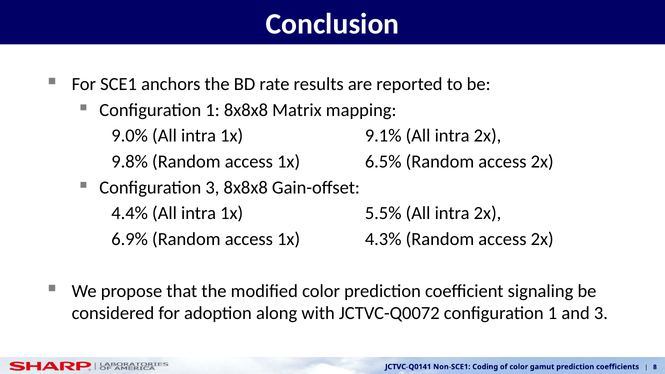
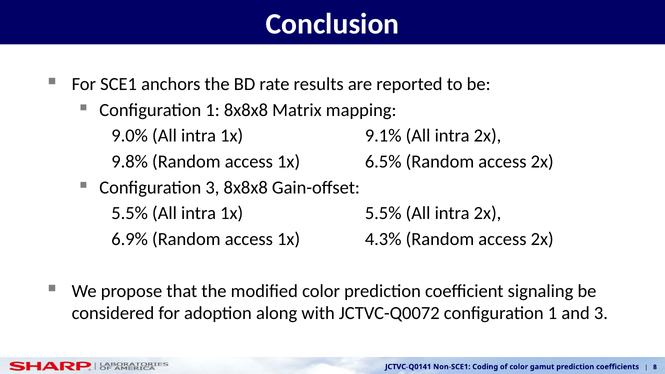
4.4% at (130, 213): 4.4% -> 5.5%
